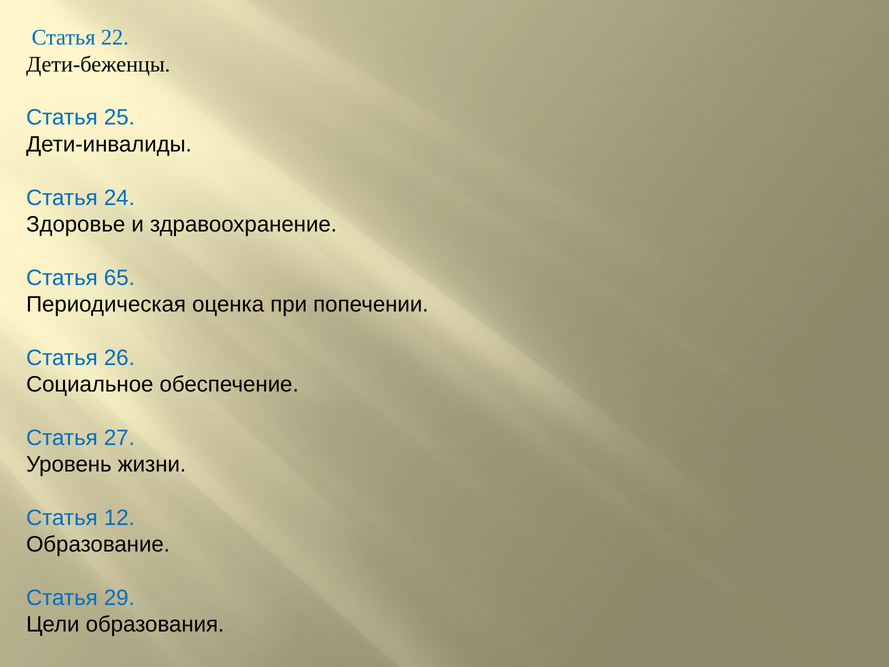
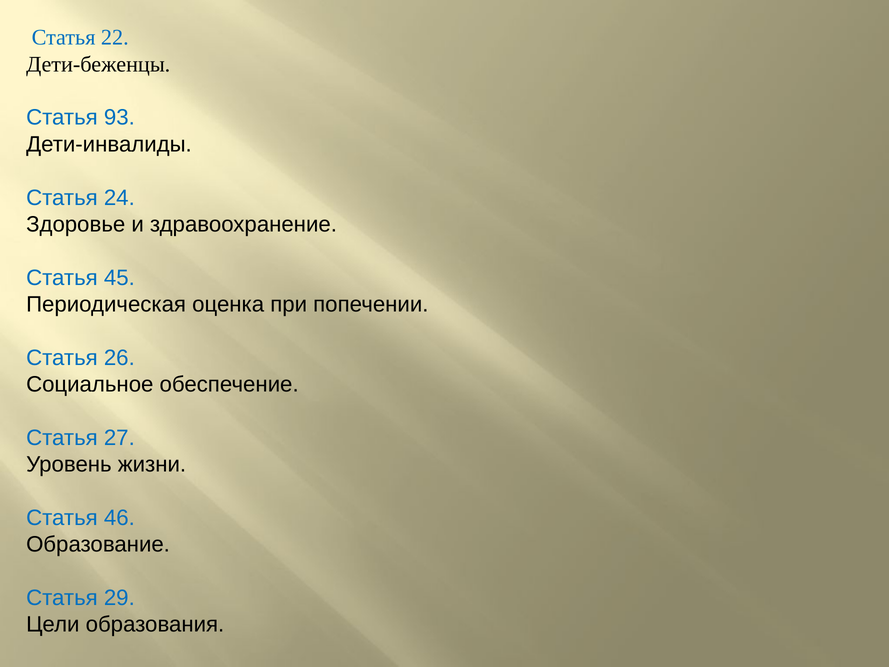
25: 25 -> 93
65: 65 -> 45
12: 12 -> 46
